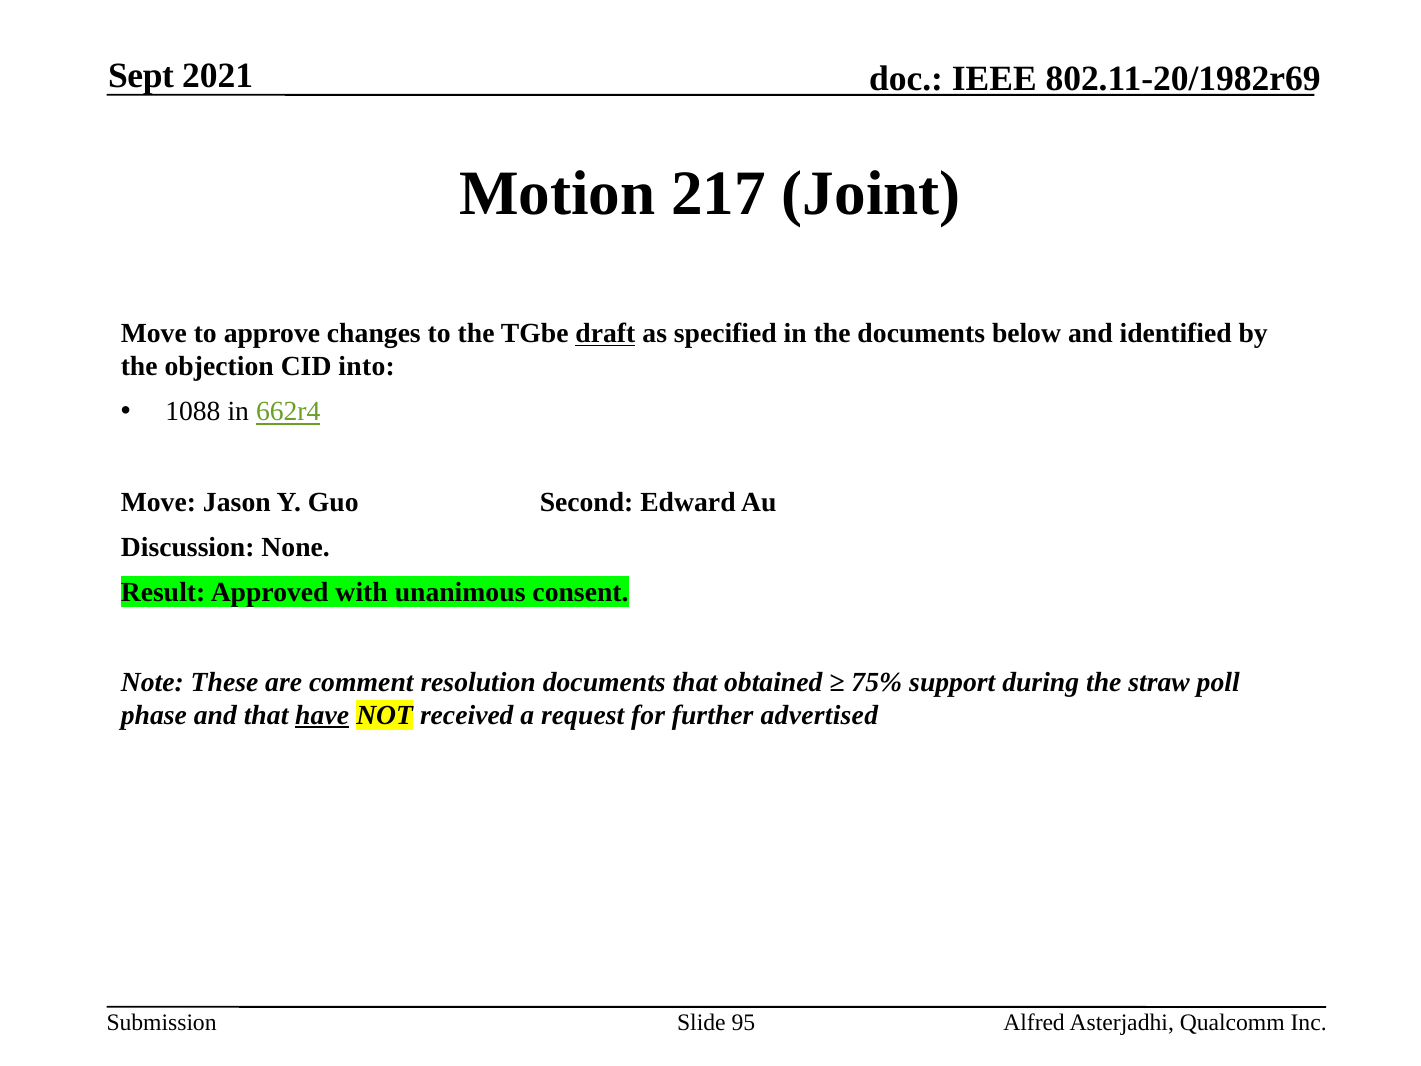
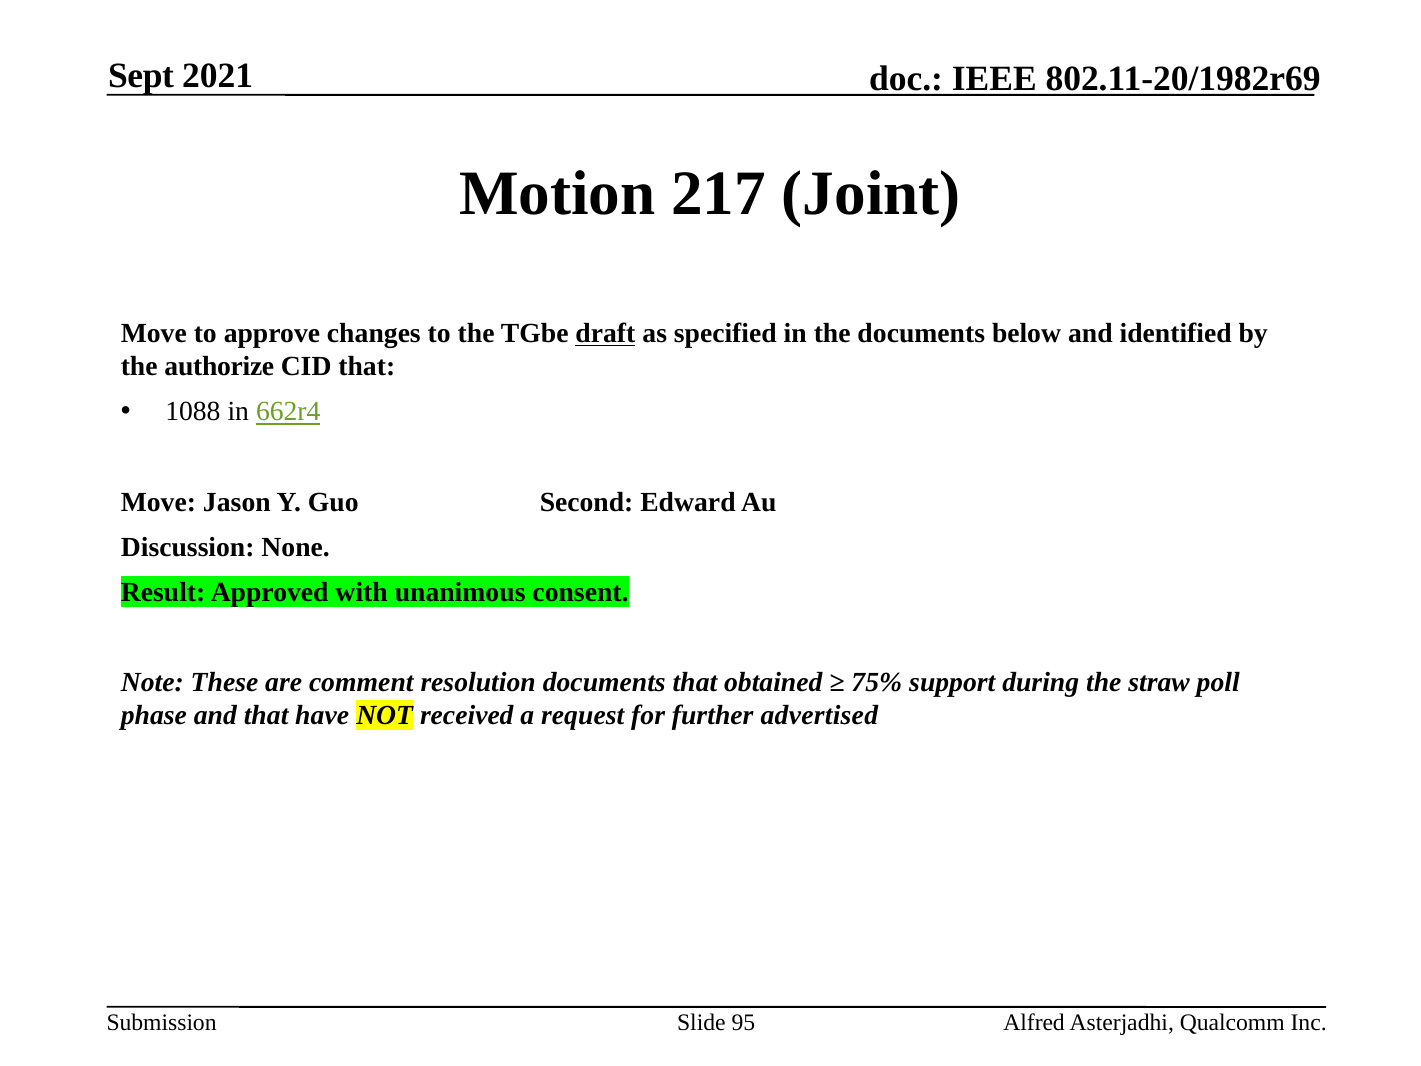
objection: objection -> authorize
CID into: into -> that
have underline: present -> none
